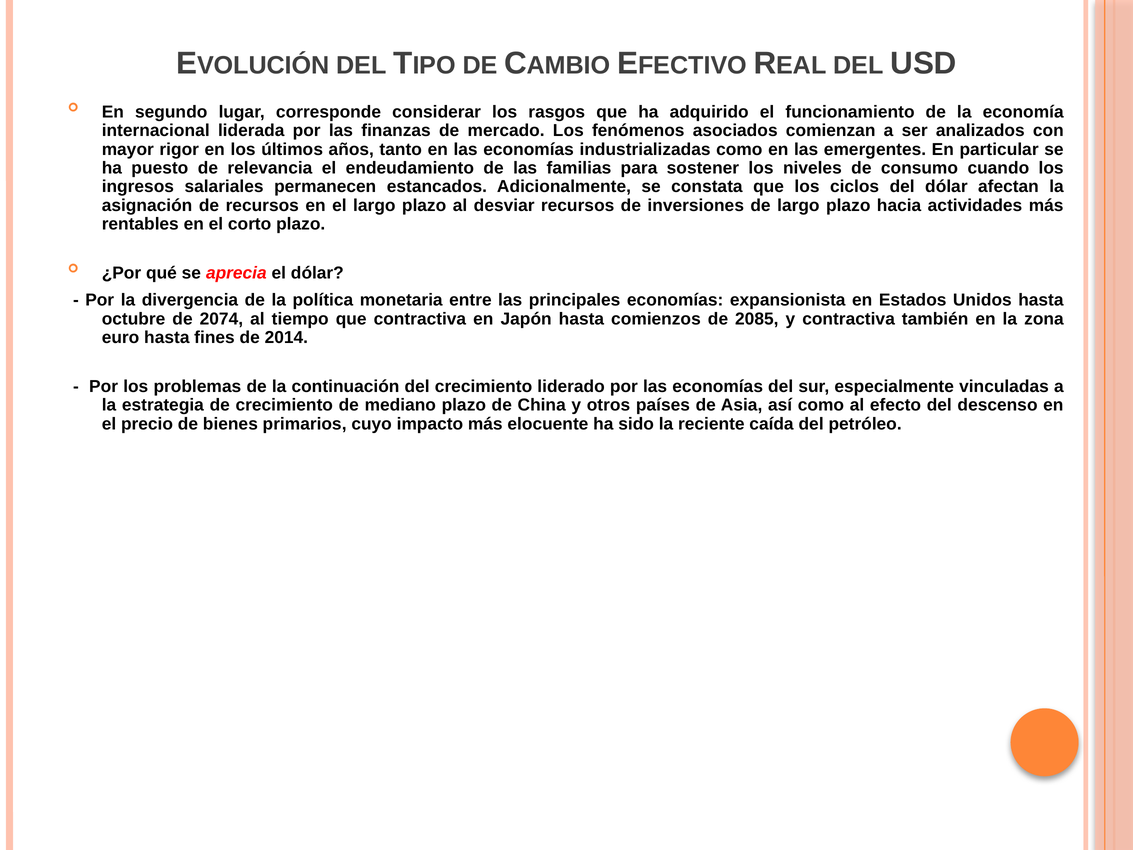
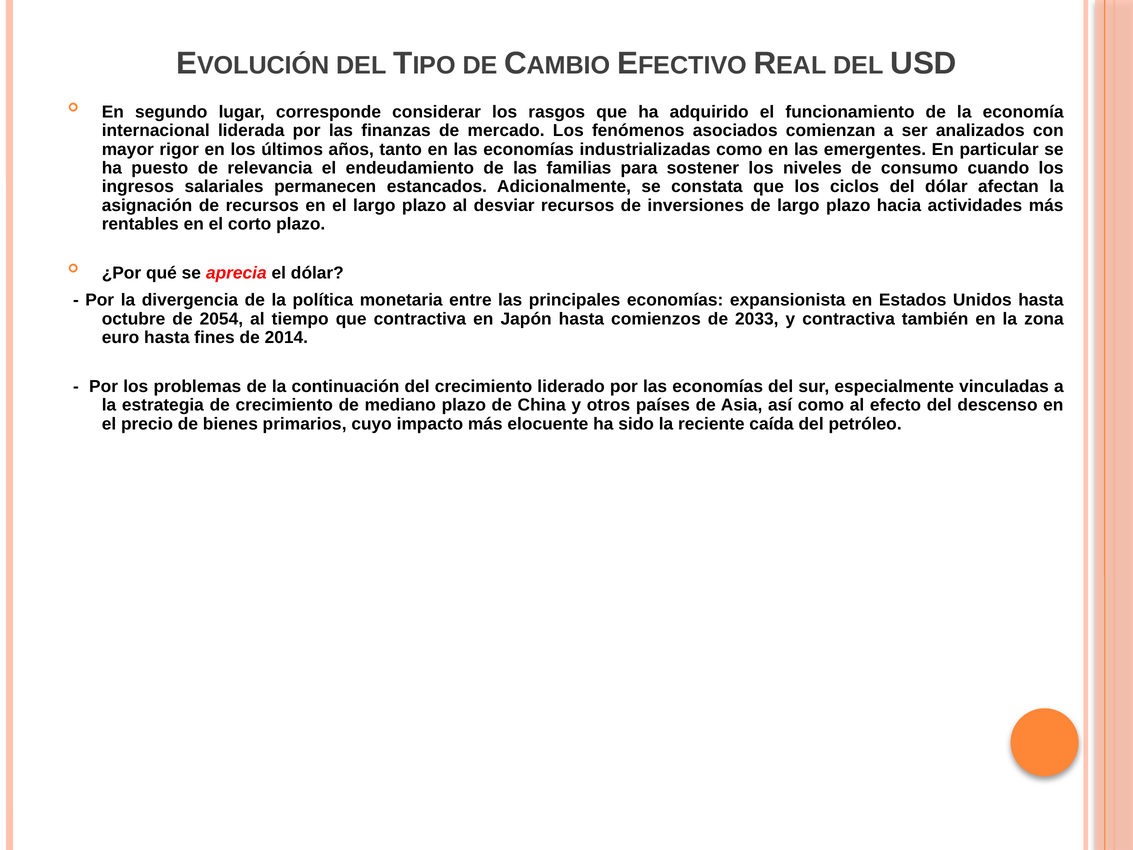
2074: 2074 -> 2054
2085: 2085 -> 2033
